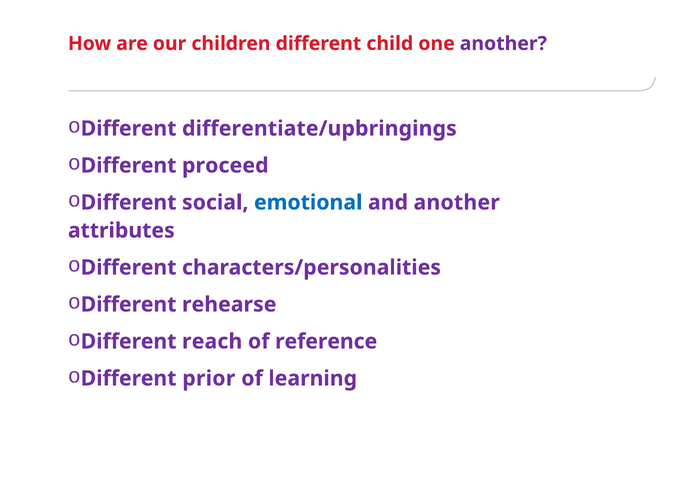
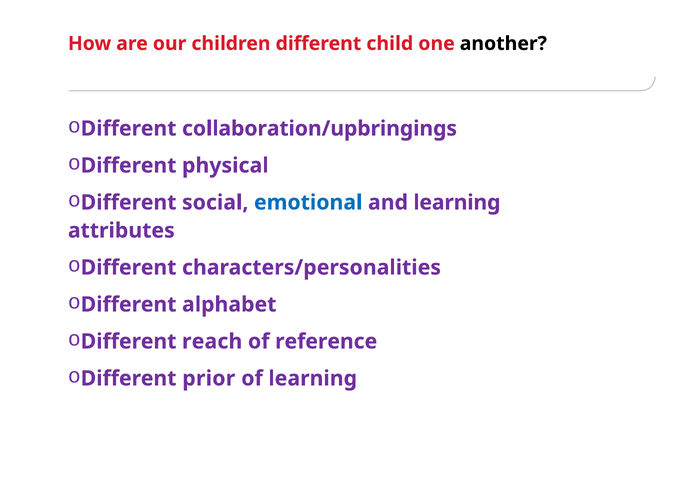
another at (503, 44) colour: purple -> black
differentiate/upbringings: differentiate/upbringings -> collaboration/upbringings
proceed: proceed -> physical
and another: another -> learning
rehearse: rehearse -> alphabet
